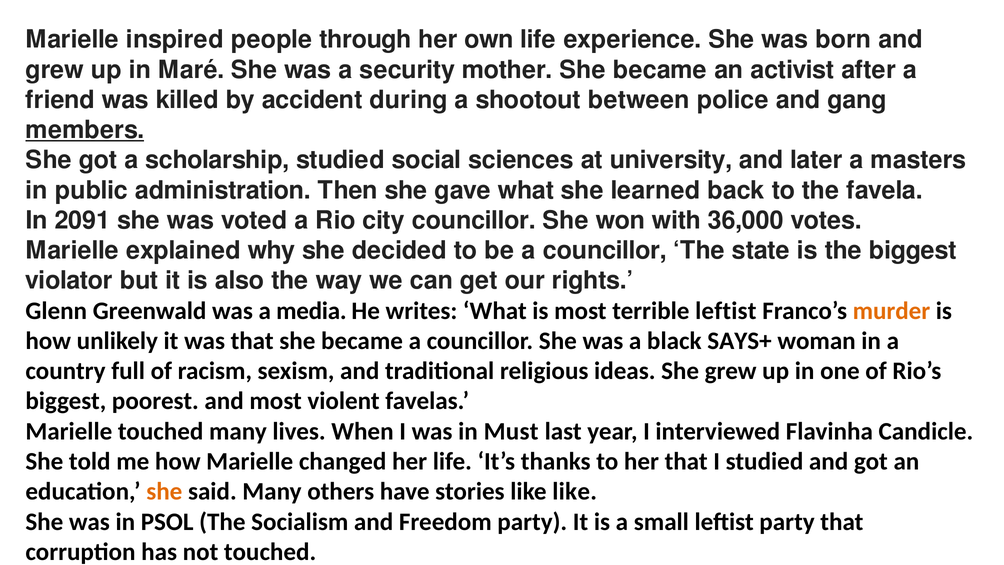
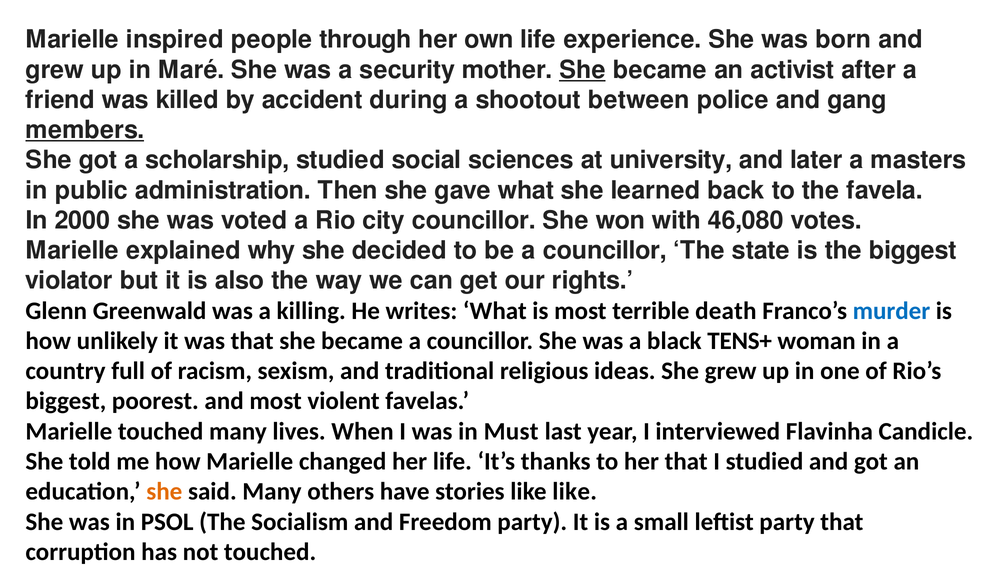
She at (582, 70) underline: none -> present
2091: 2091 -> 2000
36,000: 36,000 -> 46,080
media: media -> killing
terrible leftist: leftist -> death
murder colour: orange -> blue
SAYS+: SAYS+ -> TENS+
